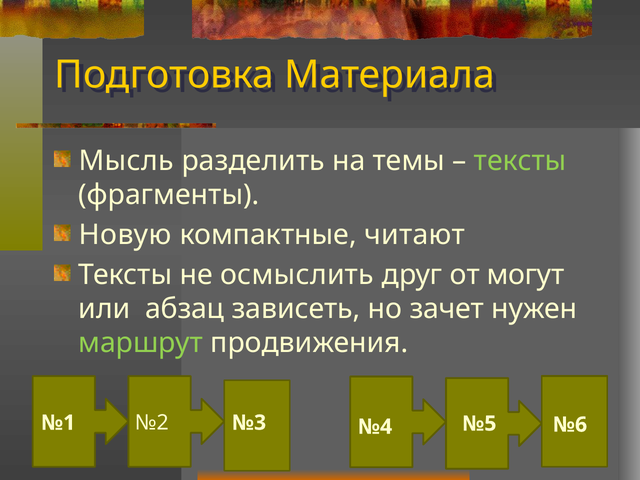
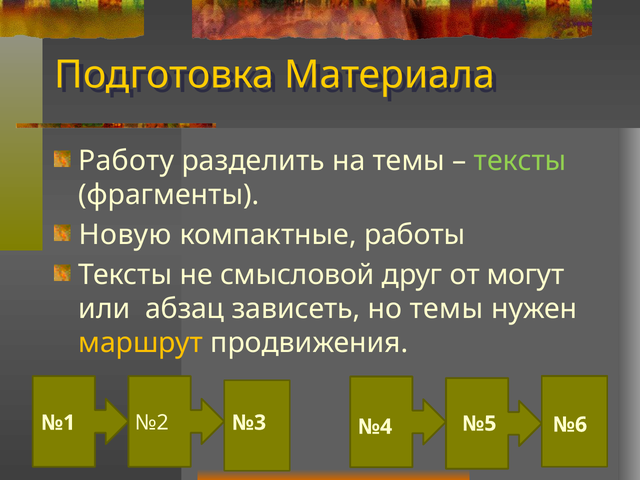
Мысль: Мысль -> Работу
читают: читают -> работы
осмыслить: осмыслить -> смысловой
но зачет: зачет -> темы
маршрут colour: light green -> yellow
